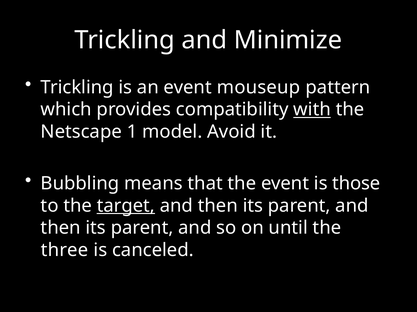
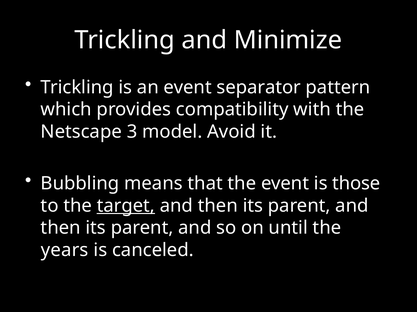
mouseup: mouseup -> separator
with underline: present -> none
1: 1 -> 3
three: three -> years
